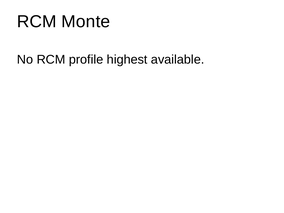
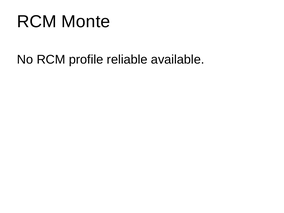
highest: highest -> reliable
